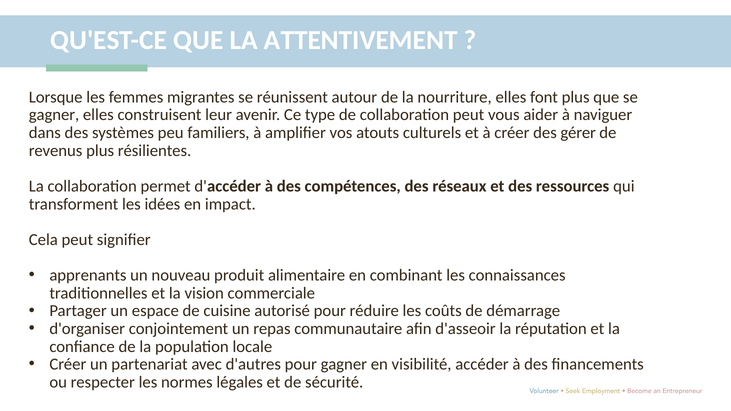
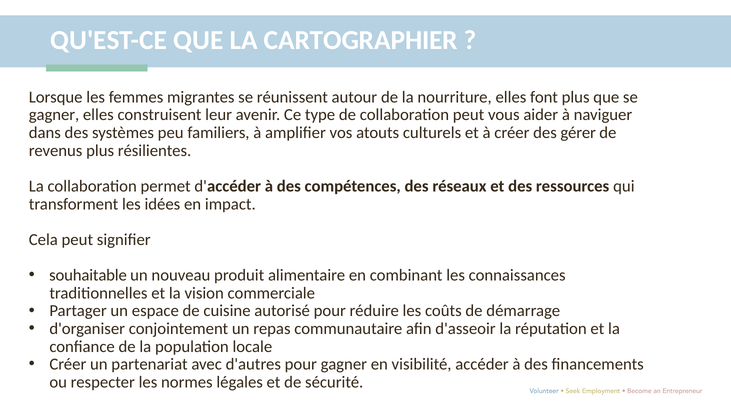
ATTENTIVEMENT: ATTENTIVEMENT -> CARTOGRAPHIER
apprenants: apprenants -> souhaitable
